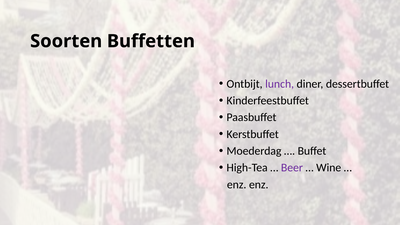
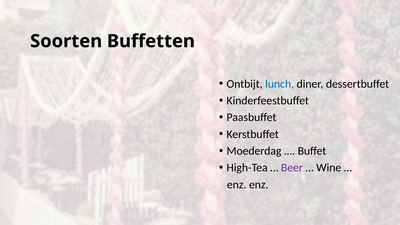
lunch colour: purple -> blue
